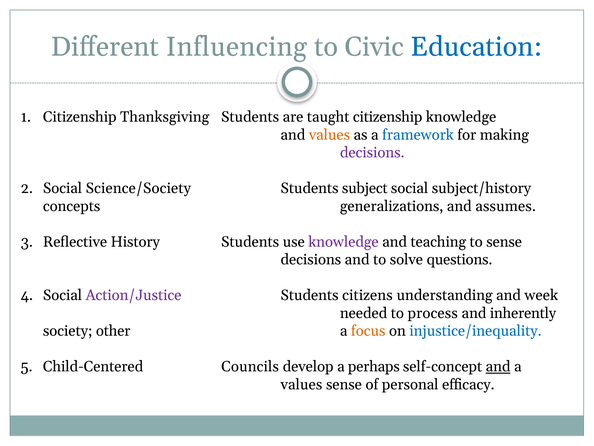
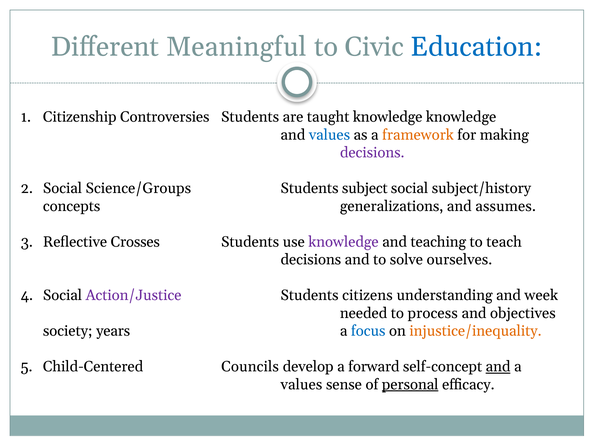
Influencing: Influencing -> Meaningful
Thanksgiving: Thanksgiving -> Controversies
taught citizenship: citizenship -> knowledge
values at (329, 135) colour: orange -> blue
framework colour: blue -> orange
Science/Society: Science/Society -> Science/Groups
History: History -> Crosses
to sense: sense -> teach
questions: questions -> ourselves
inherently: inherently -> objectives
other: other -> years
focus colour: orange -> blue
injustice/inequality colour: blue -> orange
perhaps: perhaps -> forward
personal underline: none -> present
